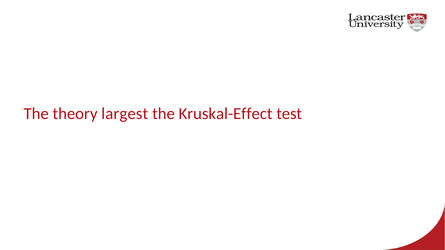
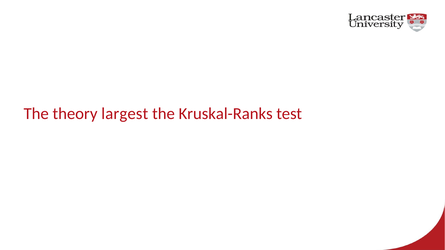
Kruskal-Effect: Kruskal-Effect -> Kruskal-Ranks
